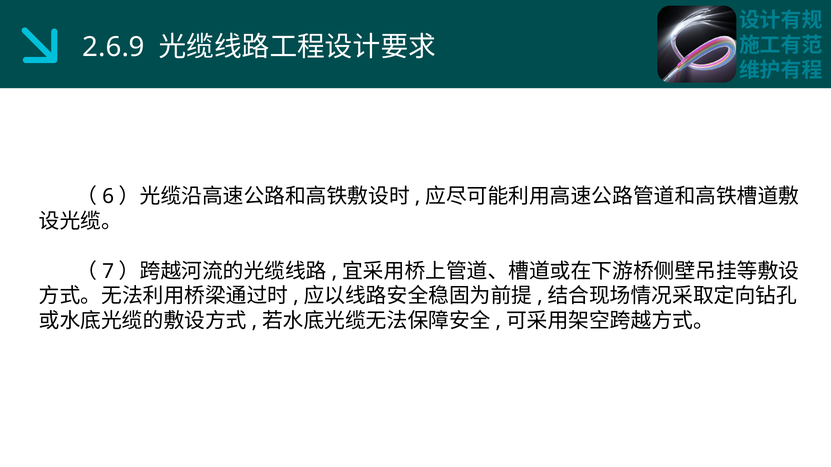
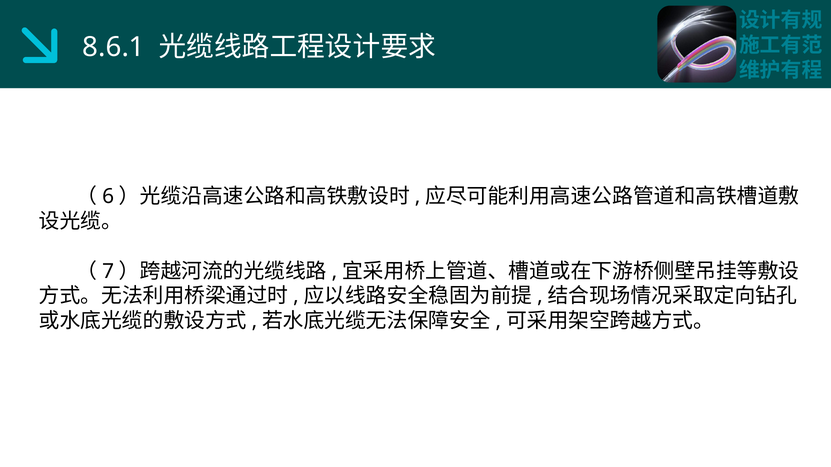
2.6.9: 2.6.9 -> 8.6.1
